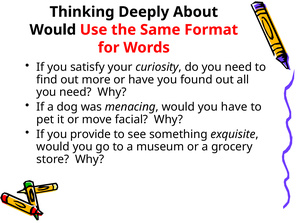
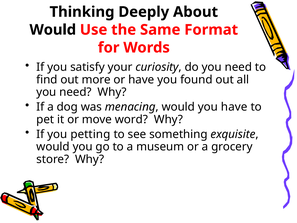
facial: facial -> word
provide: provide -> petting
